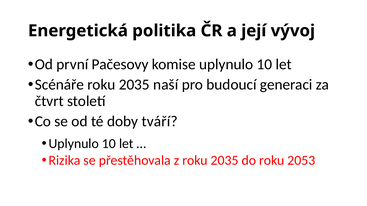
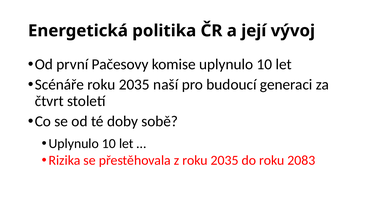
tváří: tváří -> sobě
2053: 2053 -> 2083
